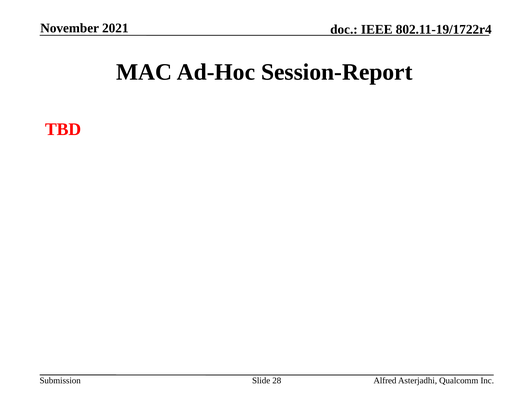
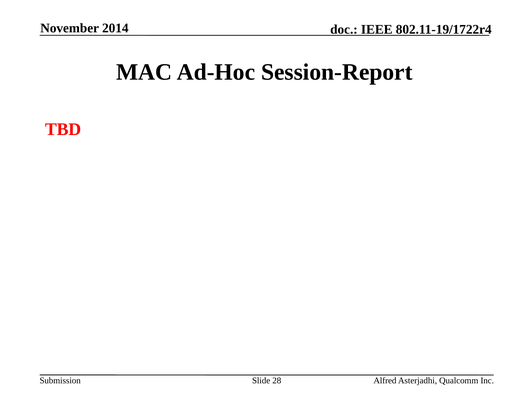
2021: 2021 -> 2014
